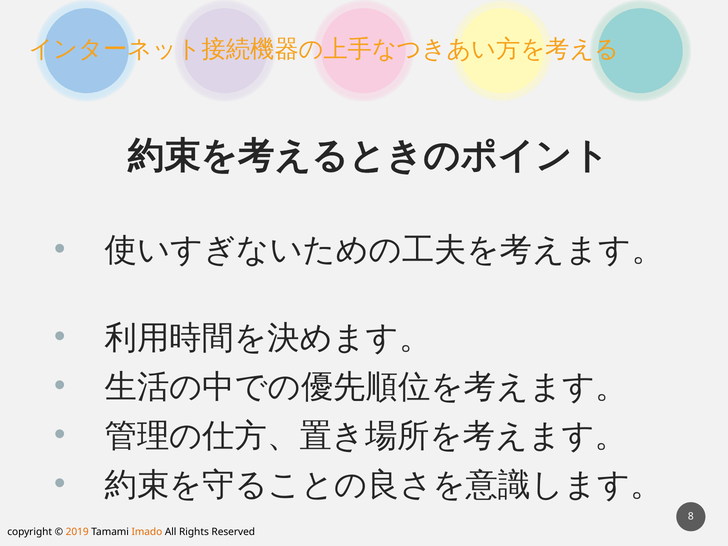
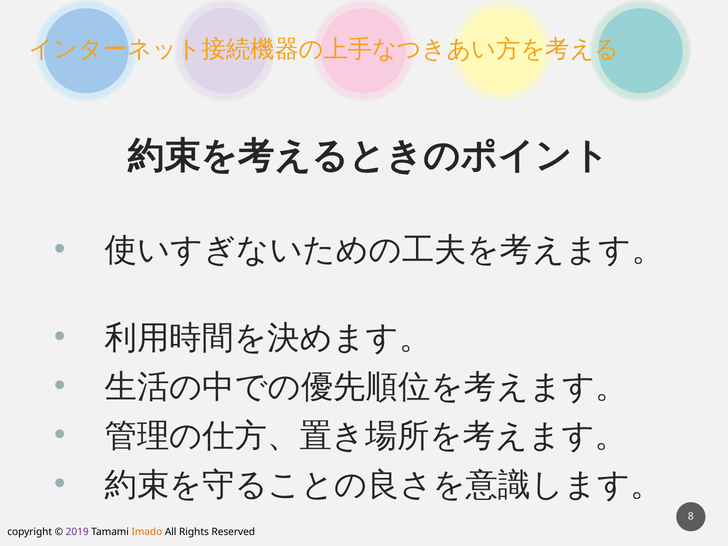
2019 colour: orange -> purple
